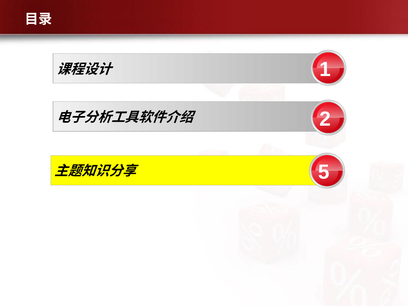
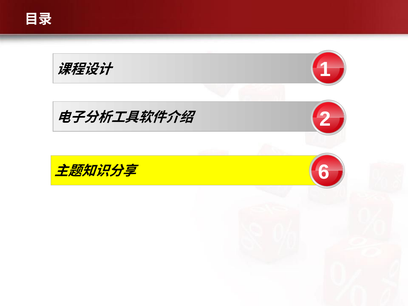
5: 5 -> 6
